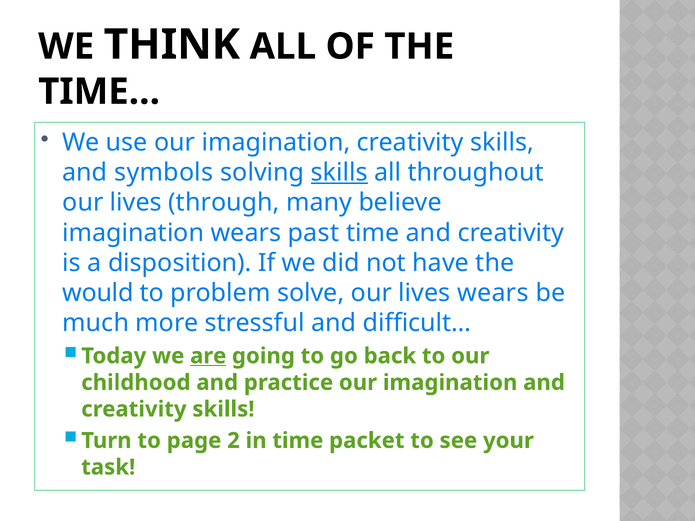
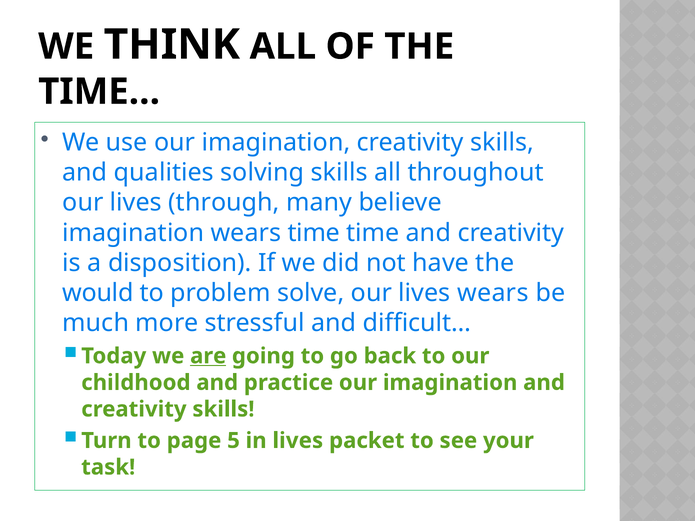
symbols: symbols -> qualities
skills at (339, 173) underline: present -> none
wears past: past -> time
2: 2 -> 5
in time: time -> lives
